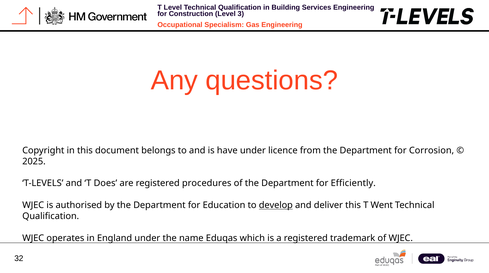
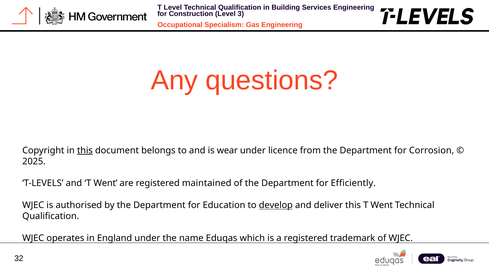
this at (85, 151) underline: none -> present
have: have -> wear
and T Does: Does -> Went
procedures: procedures -> maintained
